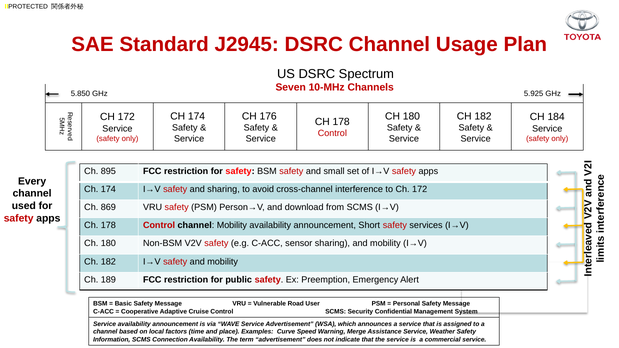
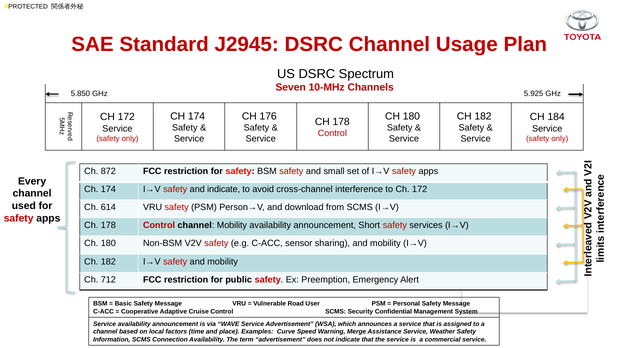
895: 895 -> 872
and sharing: sharing -> indicate
869: 869 -> 614
189: 189 -> 712
